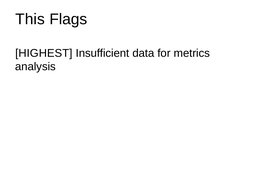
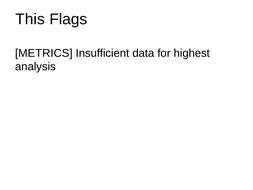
HIGHEST: HIGHEST -> METRICS
metrics: metrics -> highest
